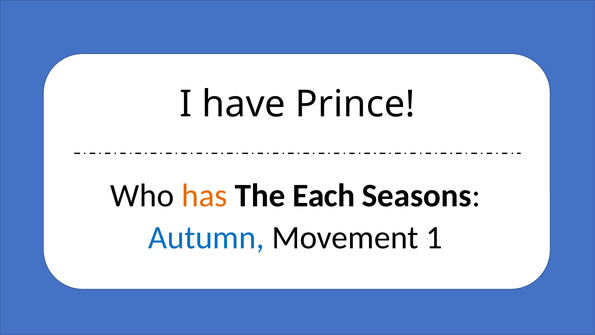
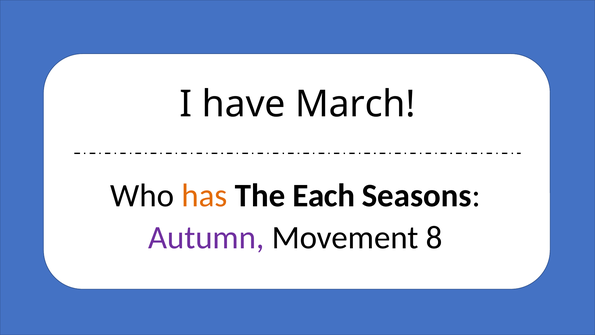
Prince: Prince -> March
Autumn colour: blue -> purple
1: 1 -> 8
